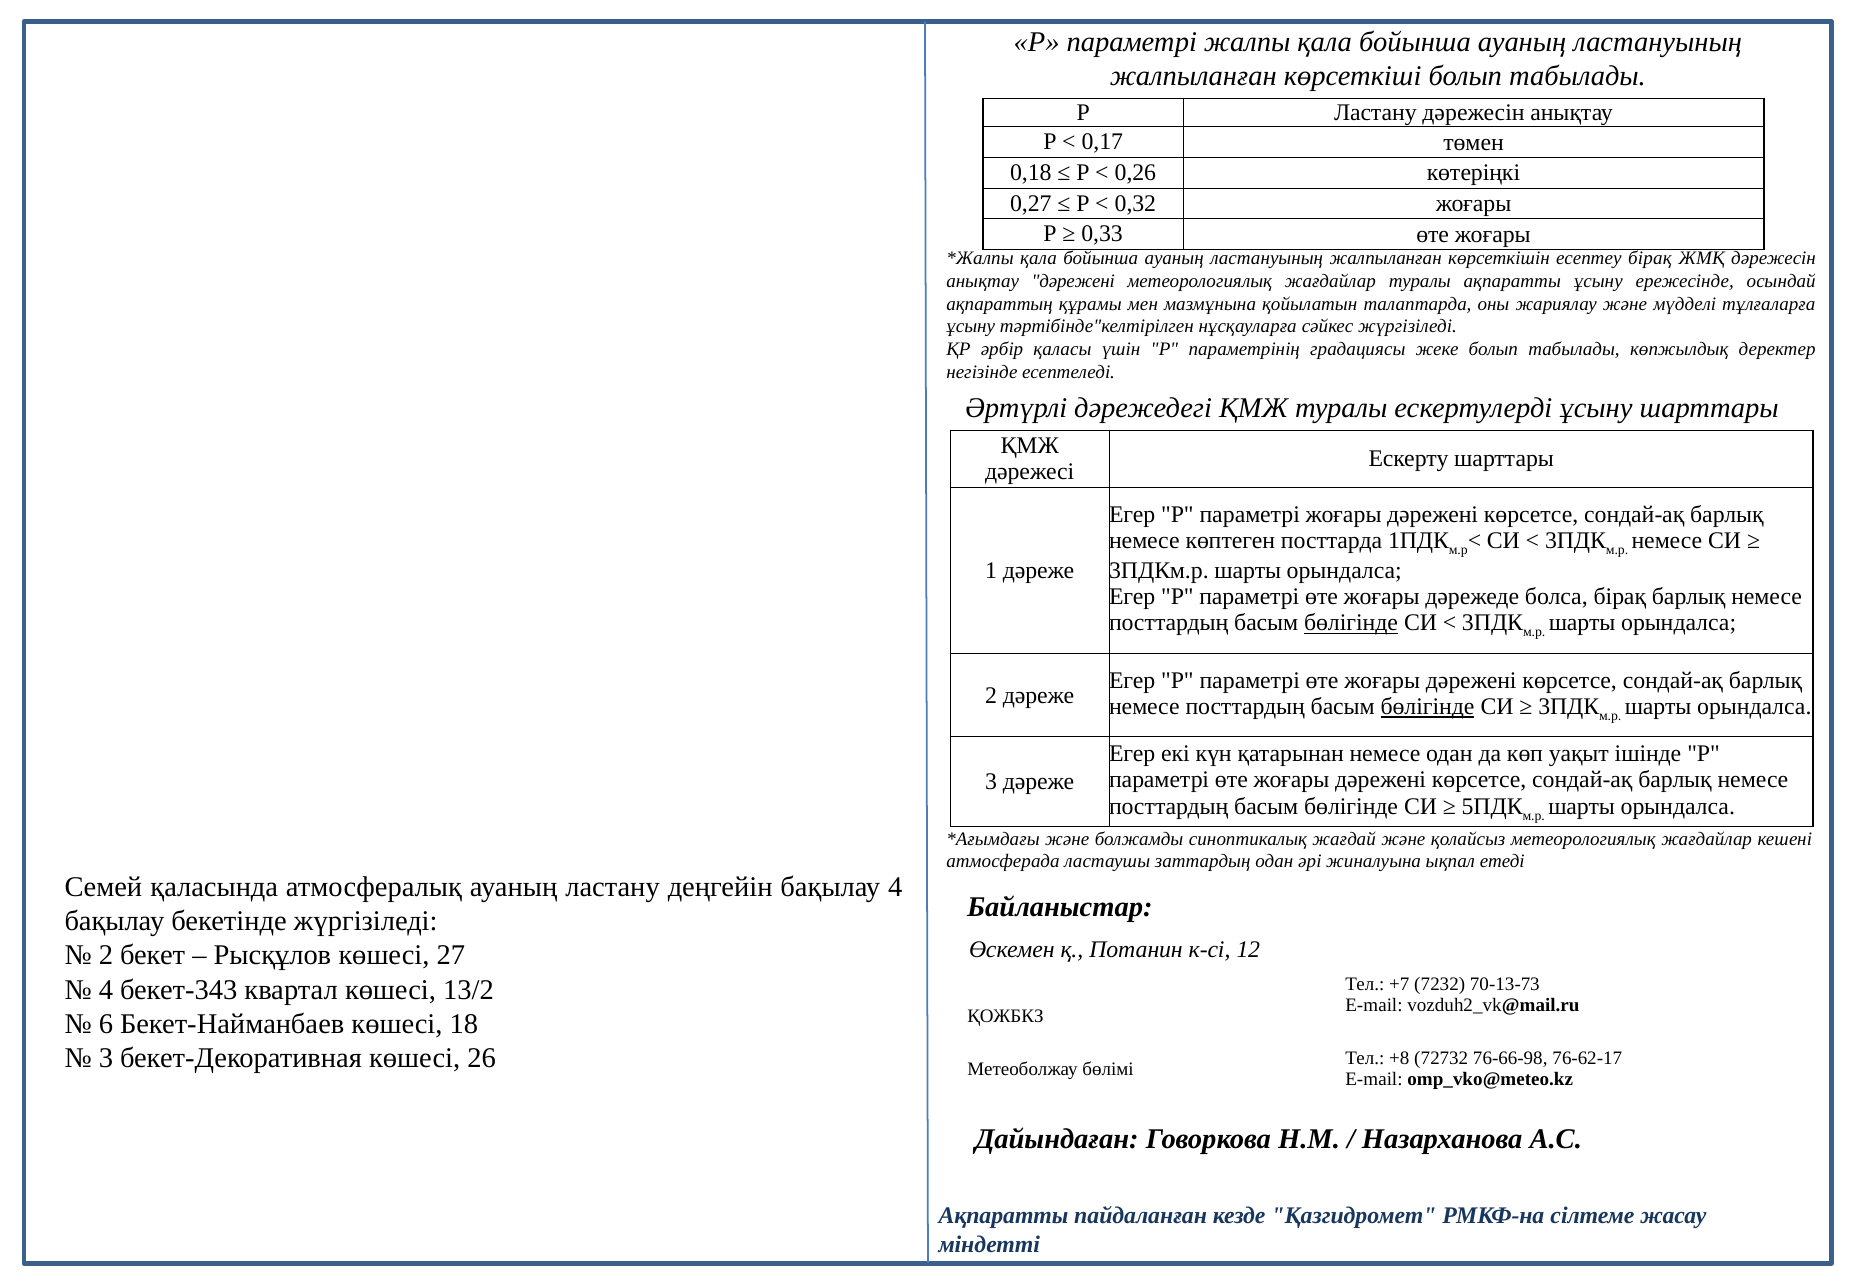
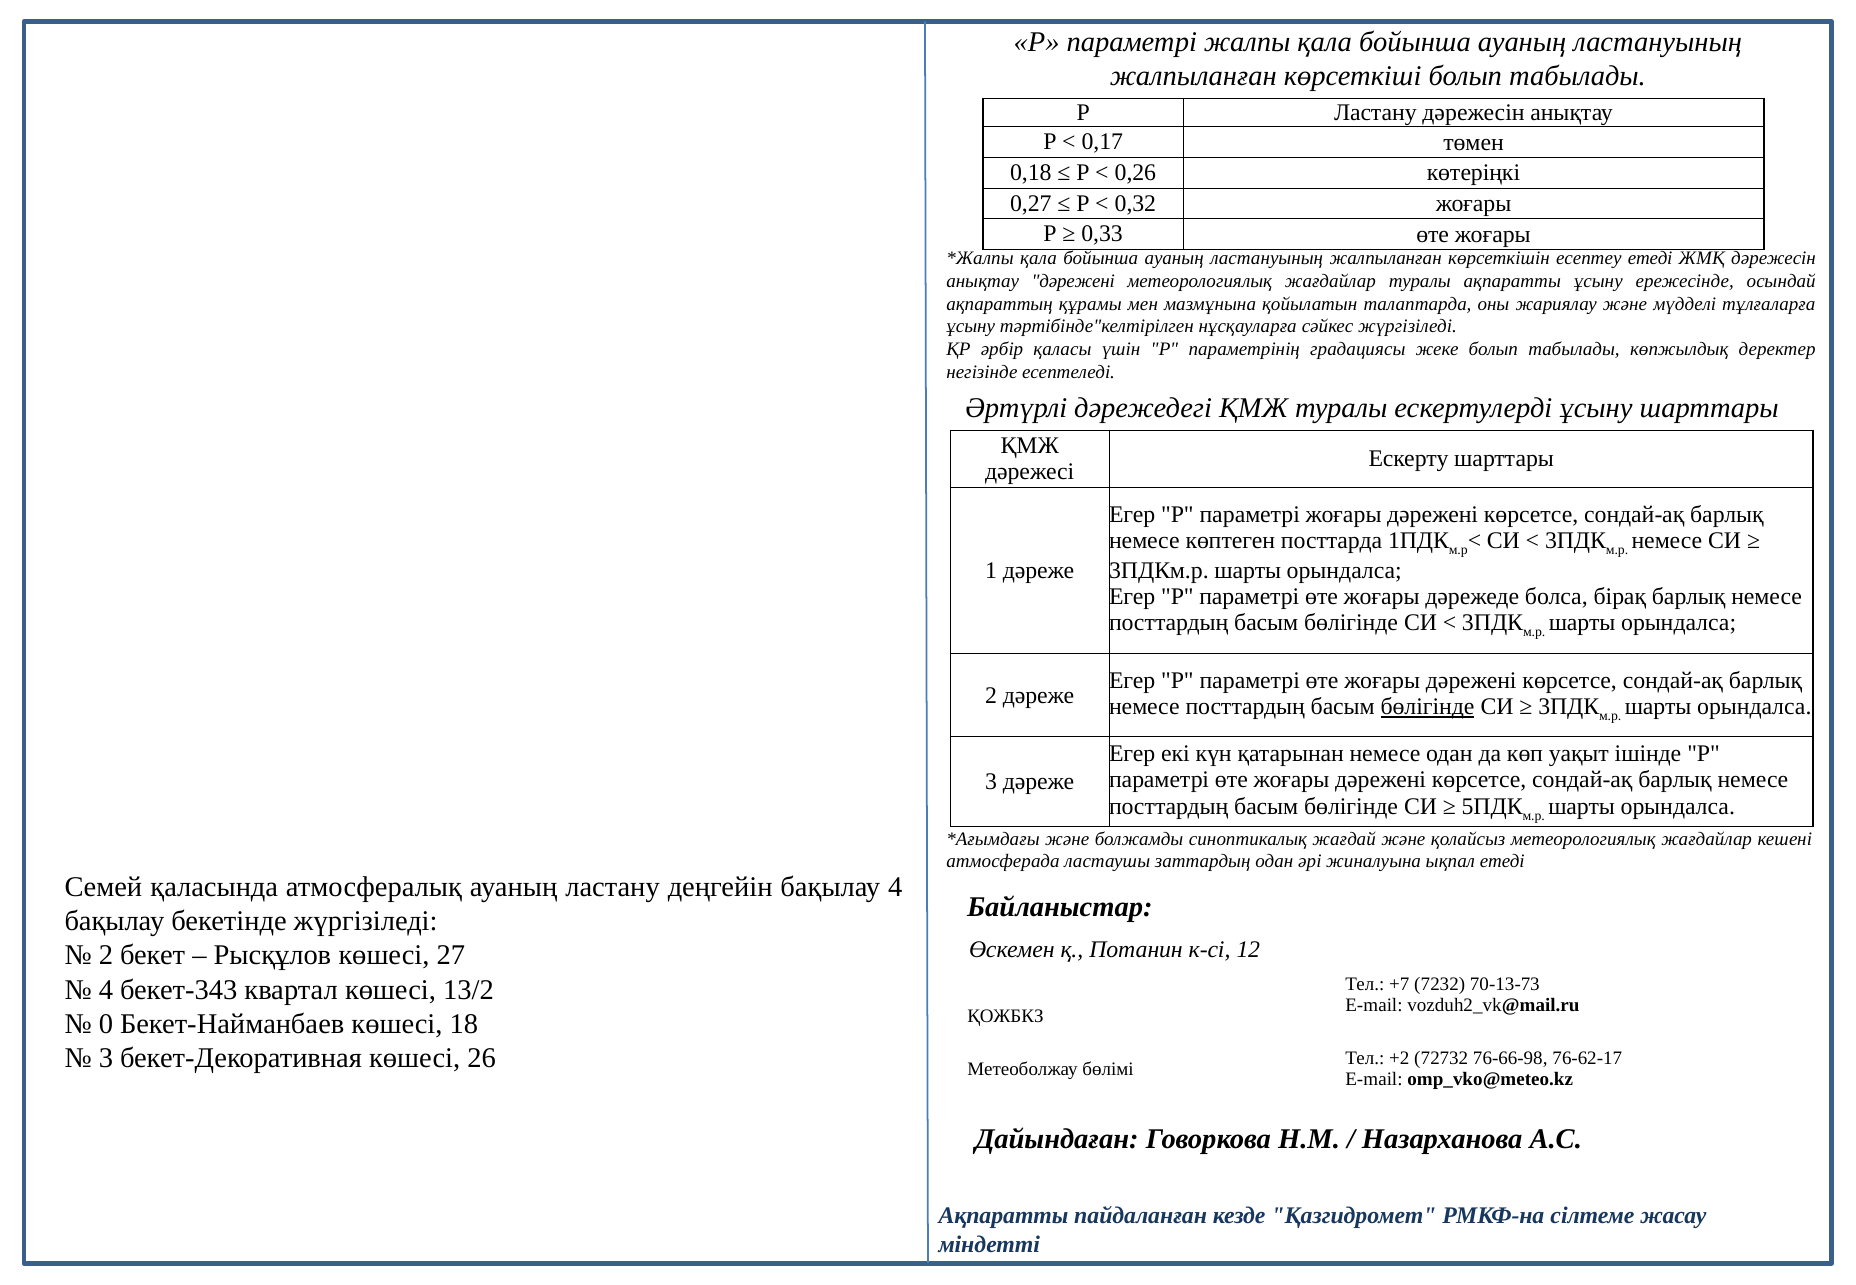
есептеу бірақ: бірақ -> етеді
бөлігінде at (1351, 623) underline: present -> none
6: 6 -> 0
+8: +8 -> +2
